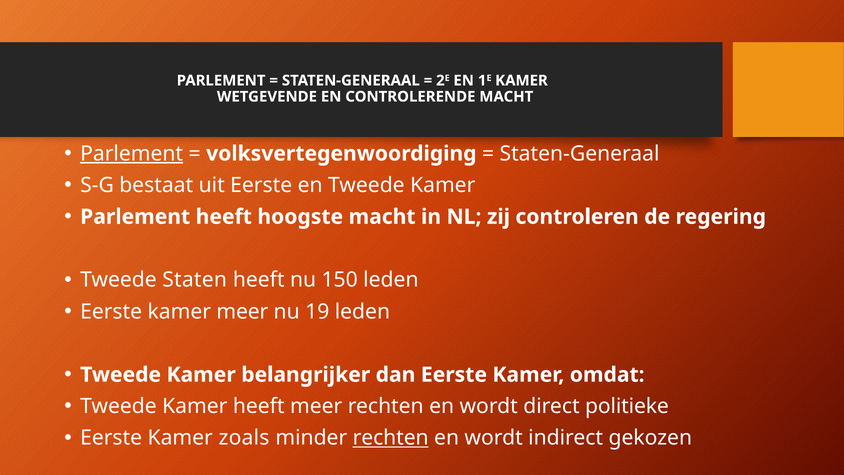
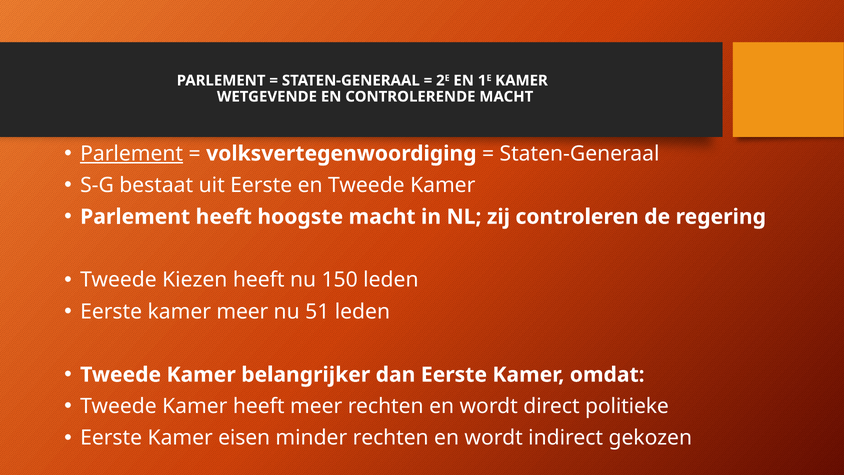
Staten: Staten -> Kiezen
19: 19 -> 51
zoals: zoals -> eisen
rechten at (391, 438) underline: present -> none
